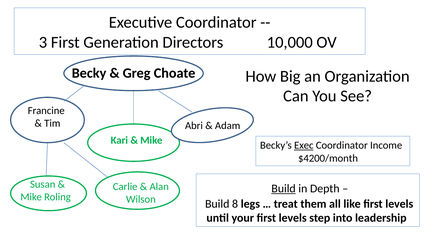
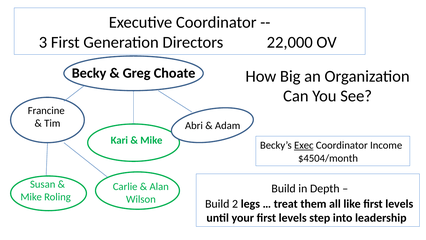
10,000: 10,000 -> 22,000
$4200/month: $4200/month -> $4504/month
Build at (284, 188) underline: present -> none
8: 8 -> 2
